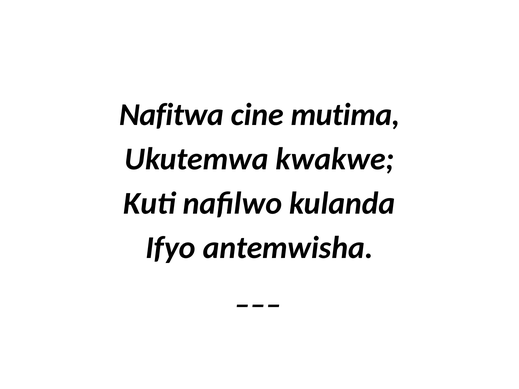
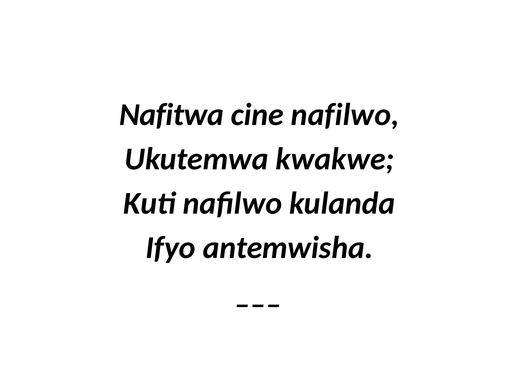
cine mutima: mutima -> nafilwo
